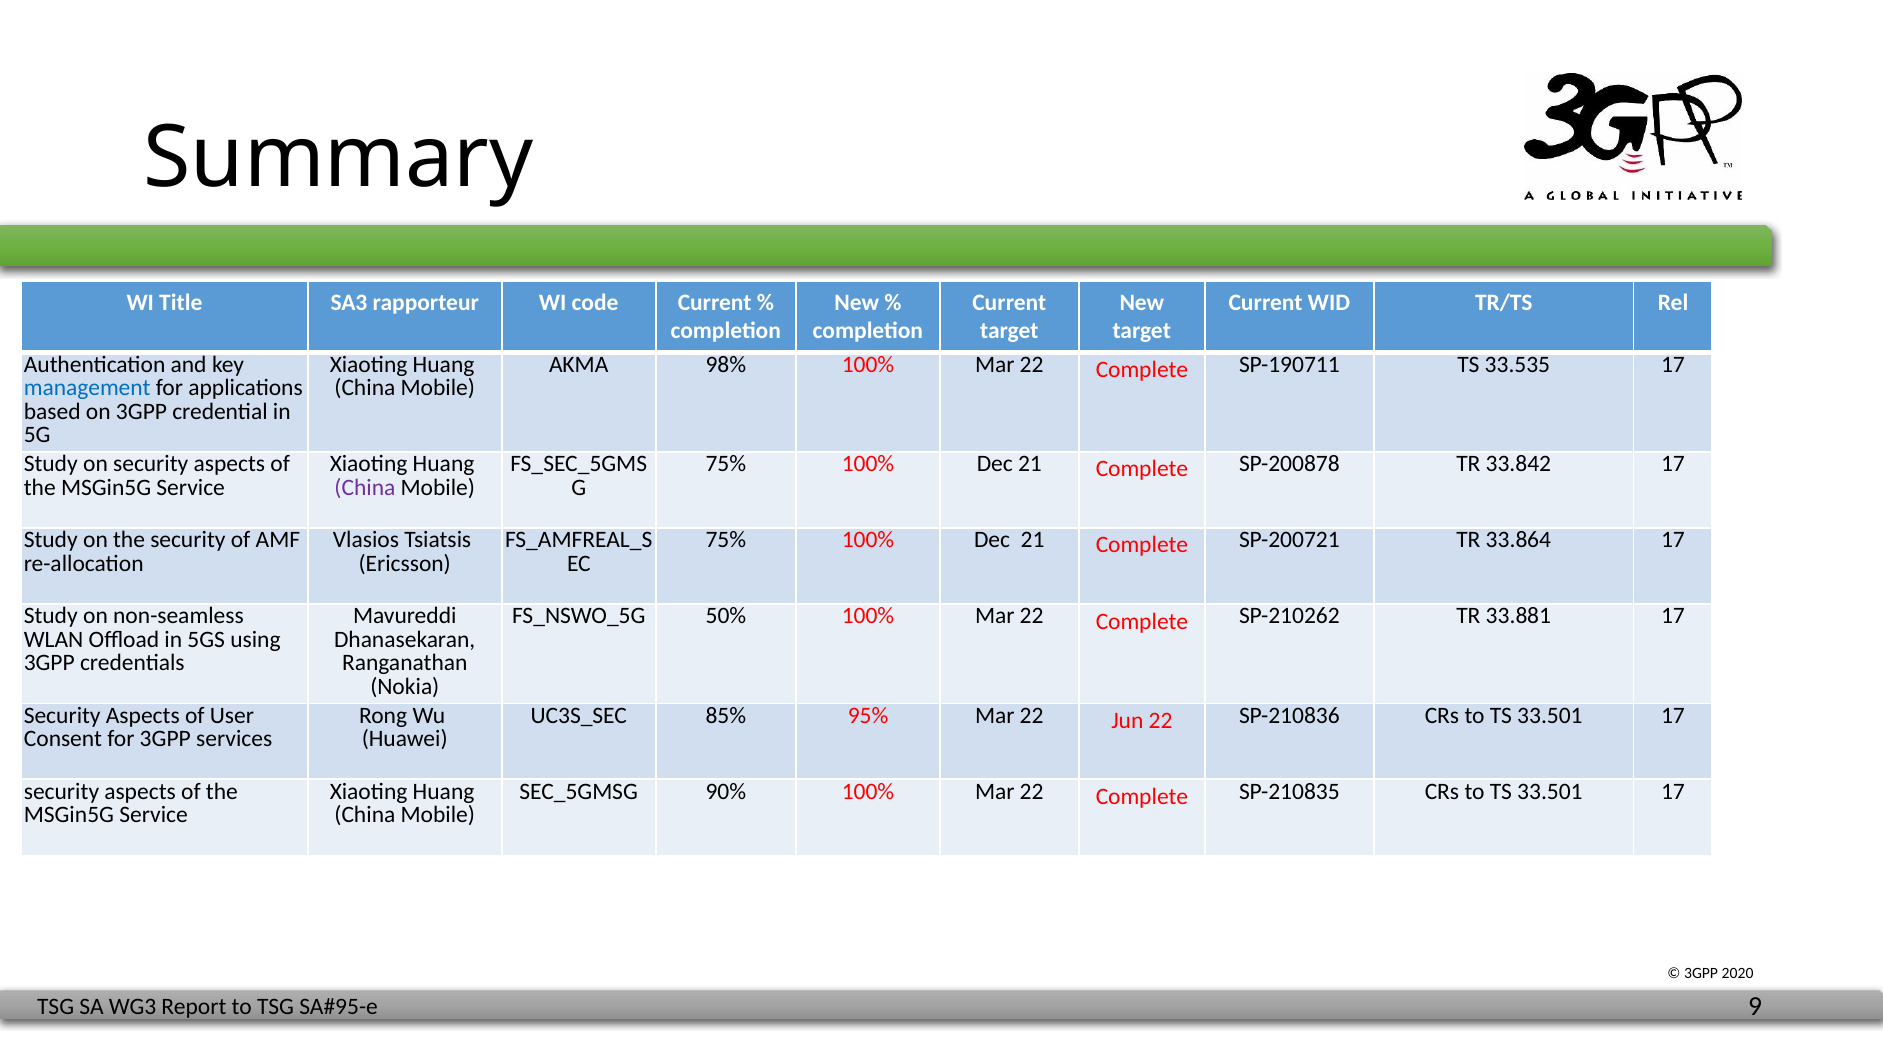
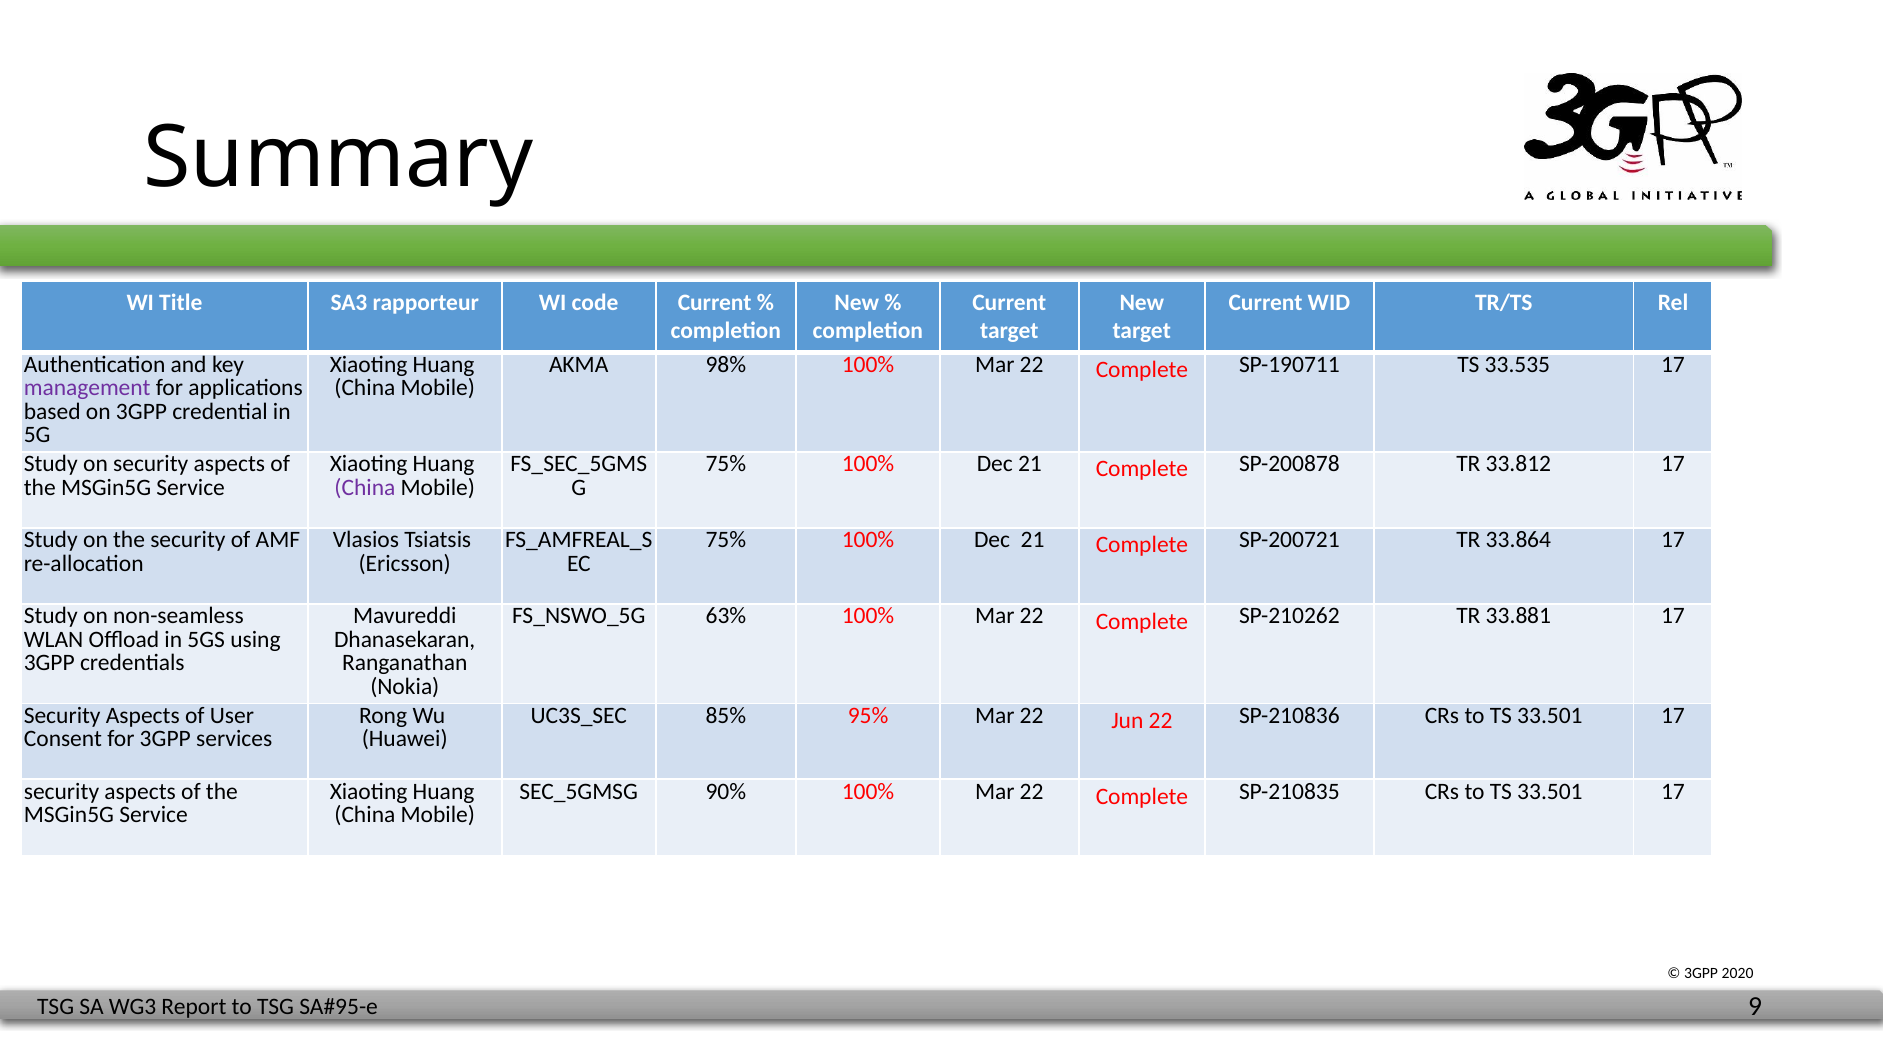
management colour: blue -> purple
33.842: 33.842 -> 33.812
50%: 50% -> 63%
